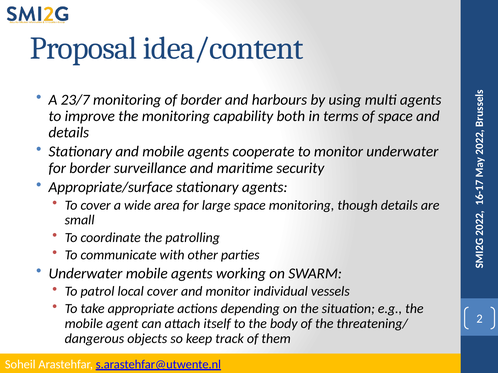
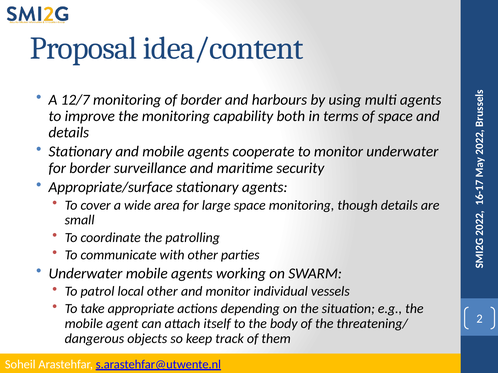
23/7: 23/7 -> 12/7
local cover: cover -> other
